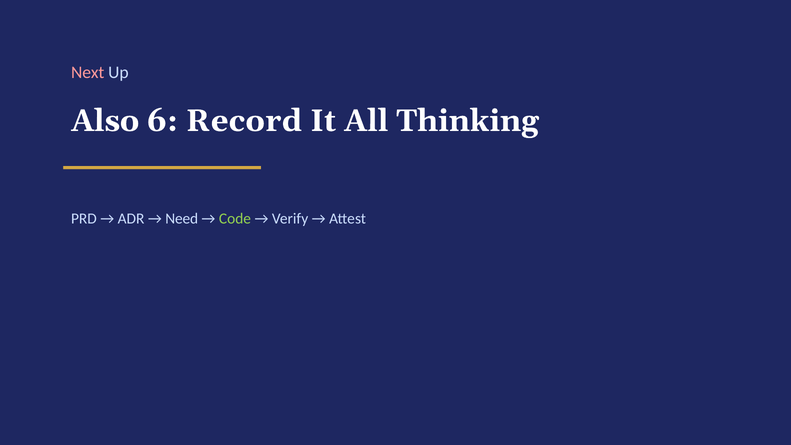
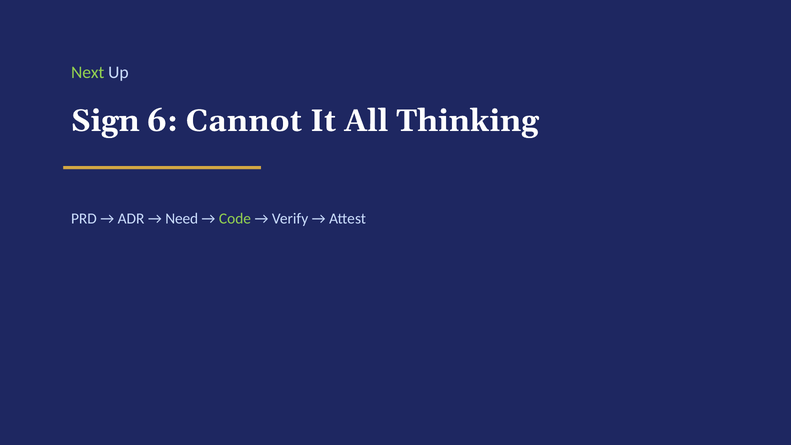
Next colour: pink -> light green
Also: Also -> Sign
Record: Record -> Cannot
